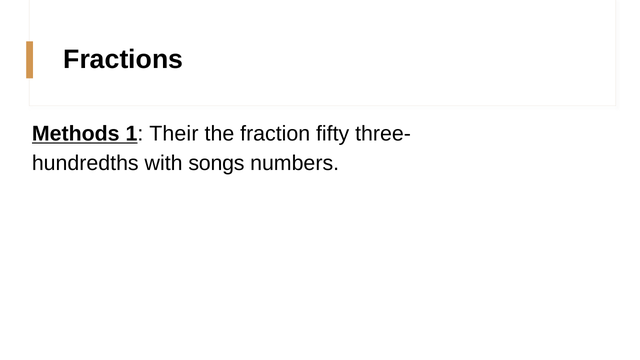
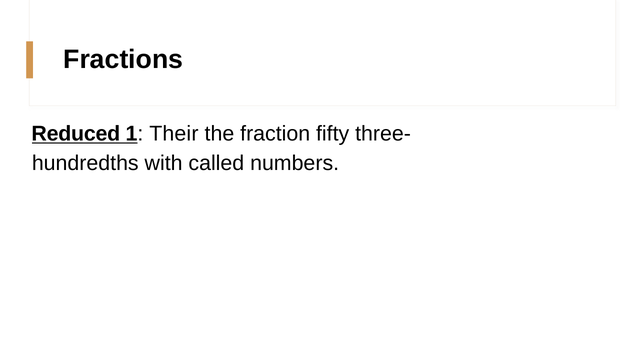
Methods: Methods -> Reduced
songs: songs -> called
